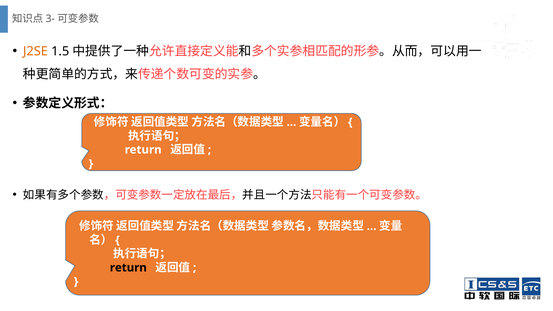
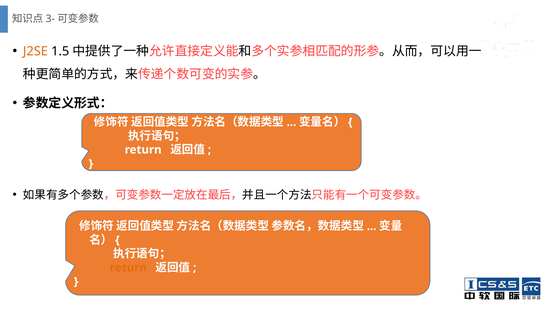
return at (128, 268) colour: black -> orange
